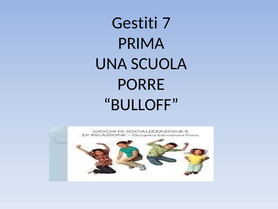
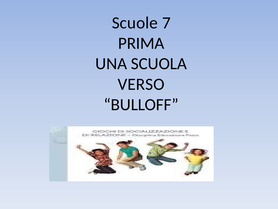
Gestiti: Gestiti -> Scuole
PORRE: PORRE -> VERSO
